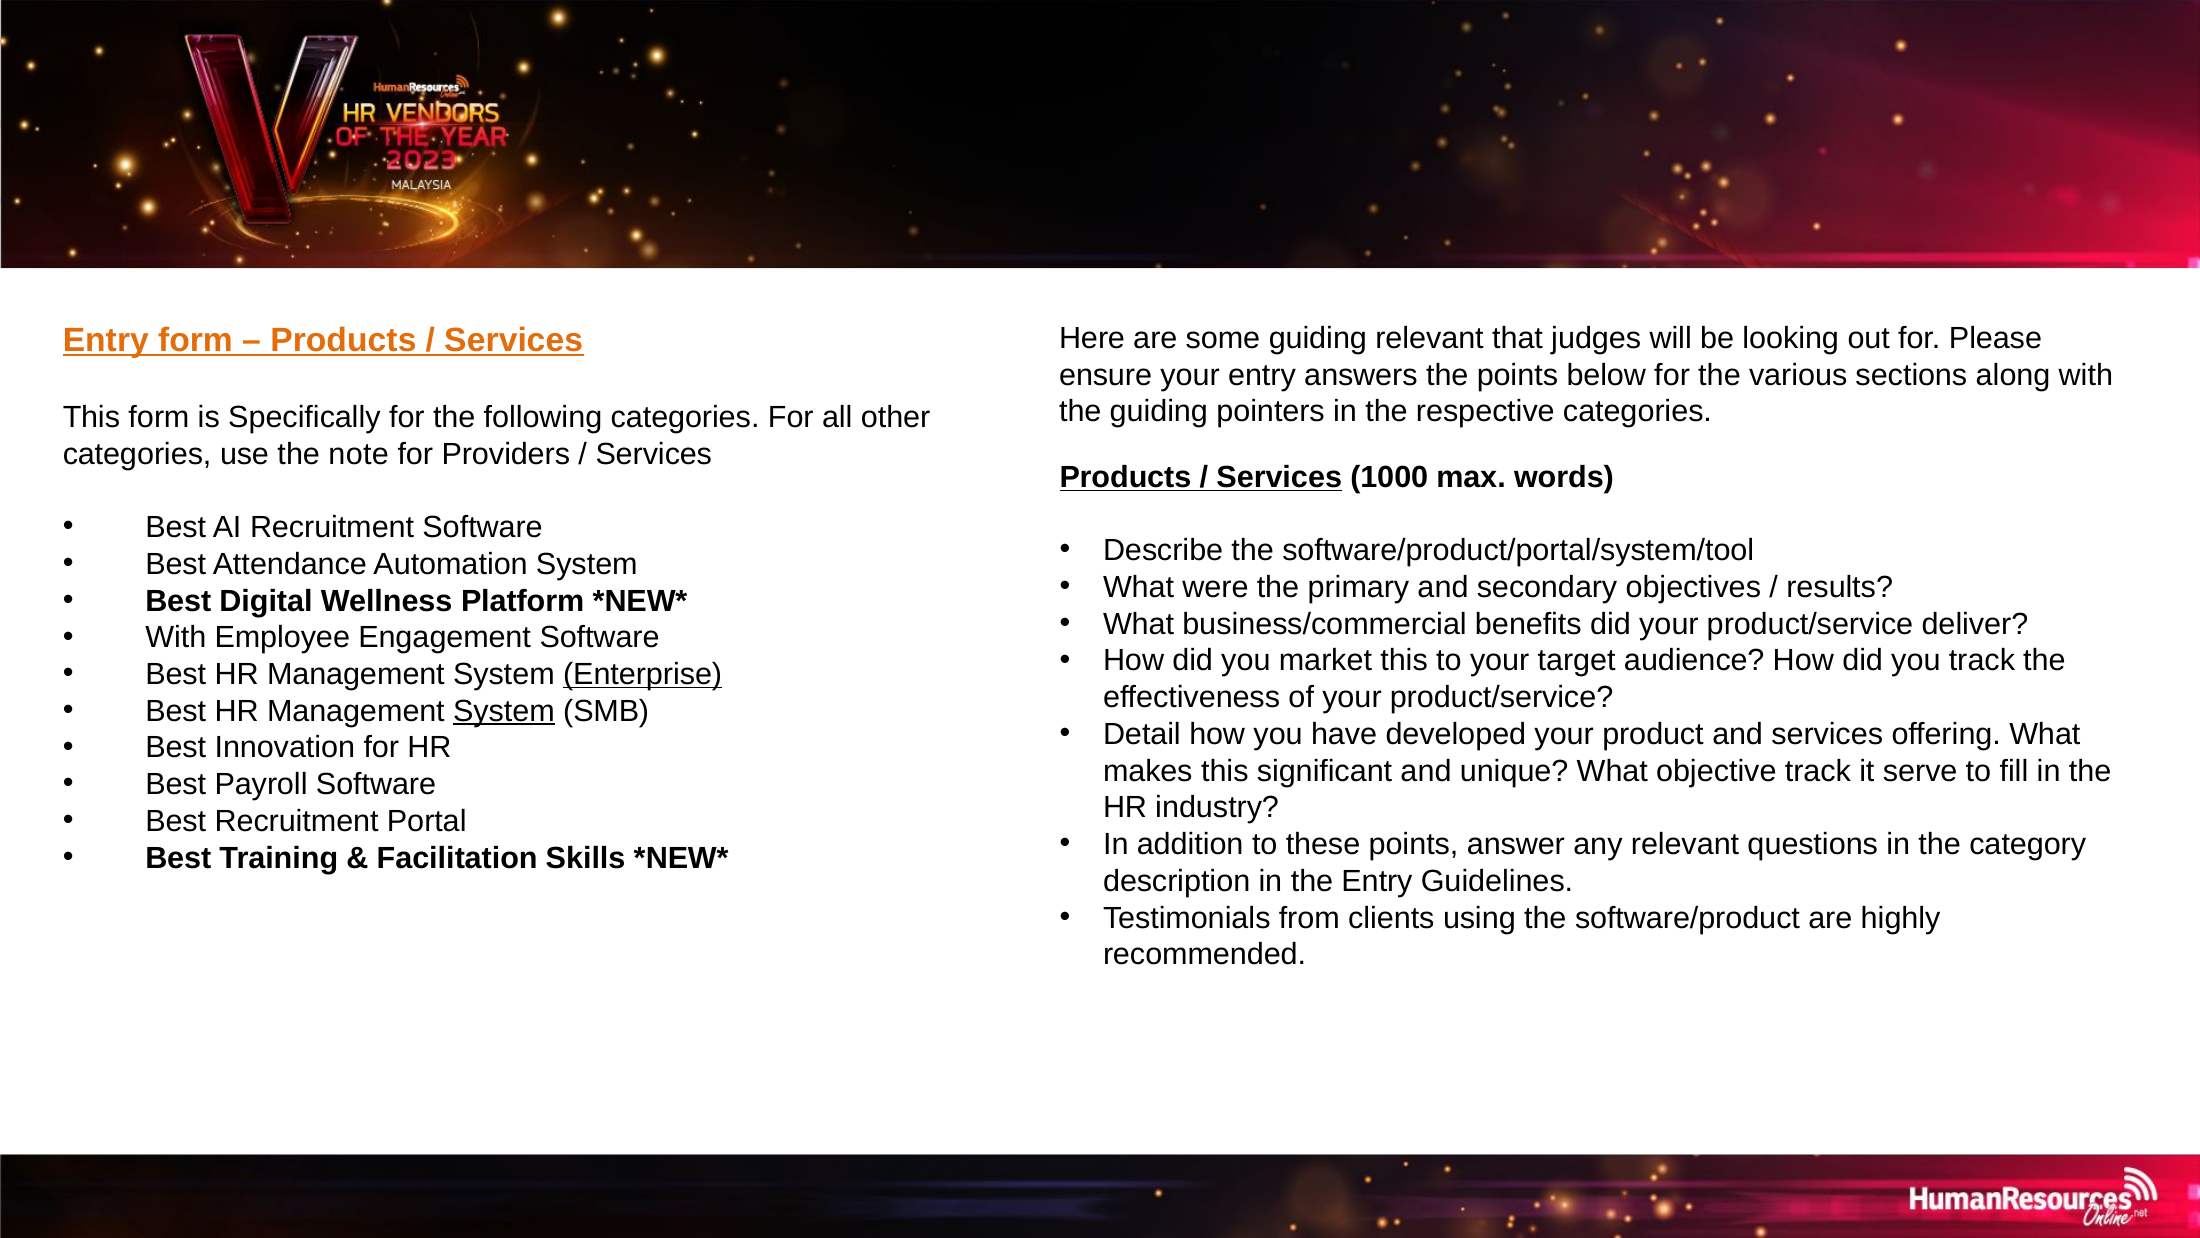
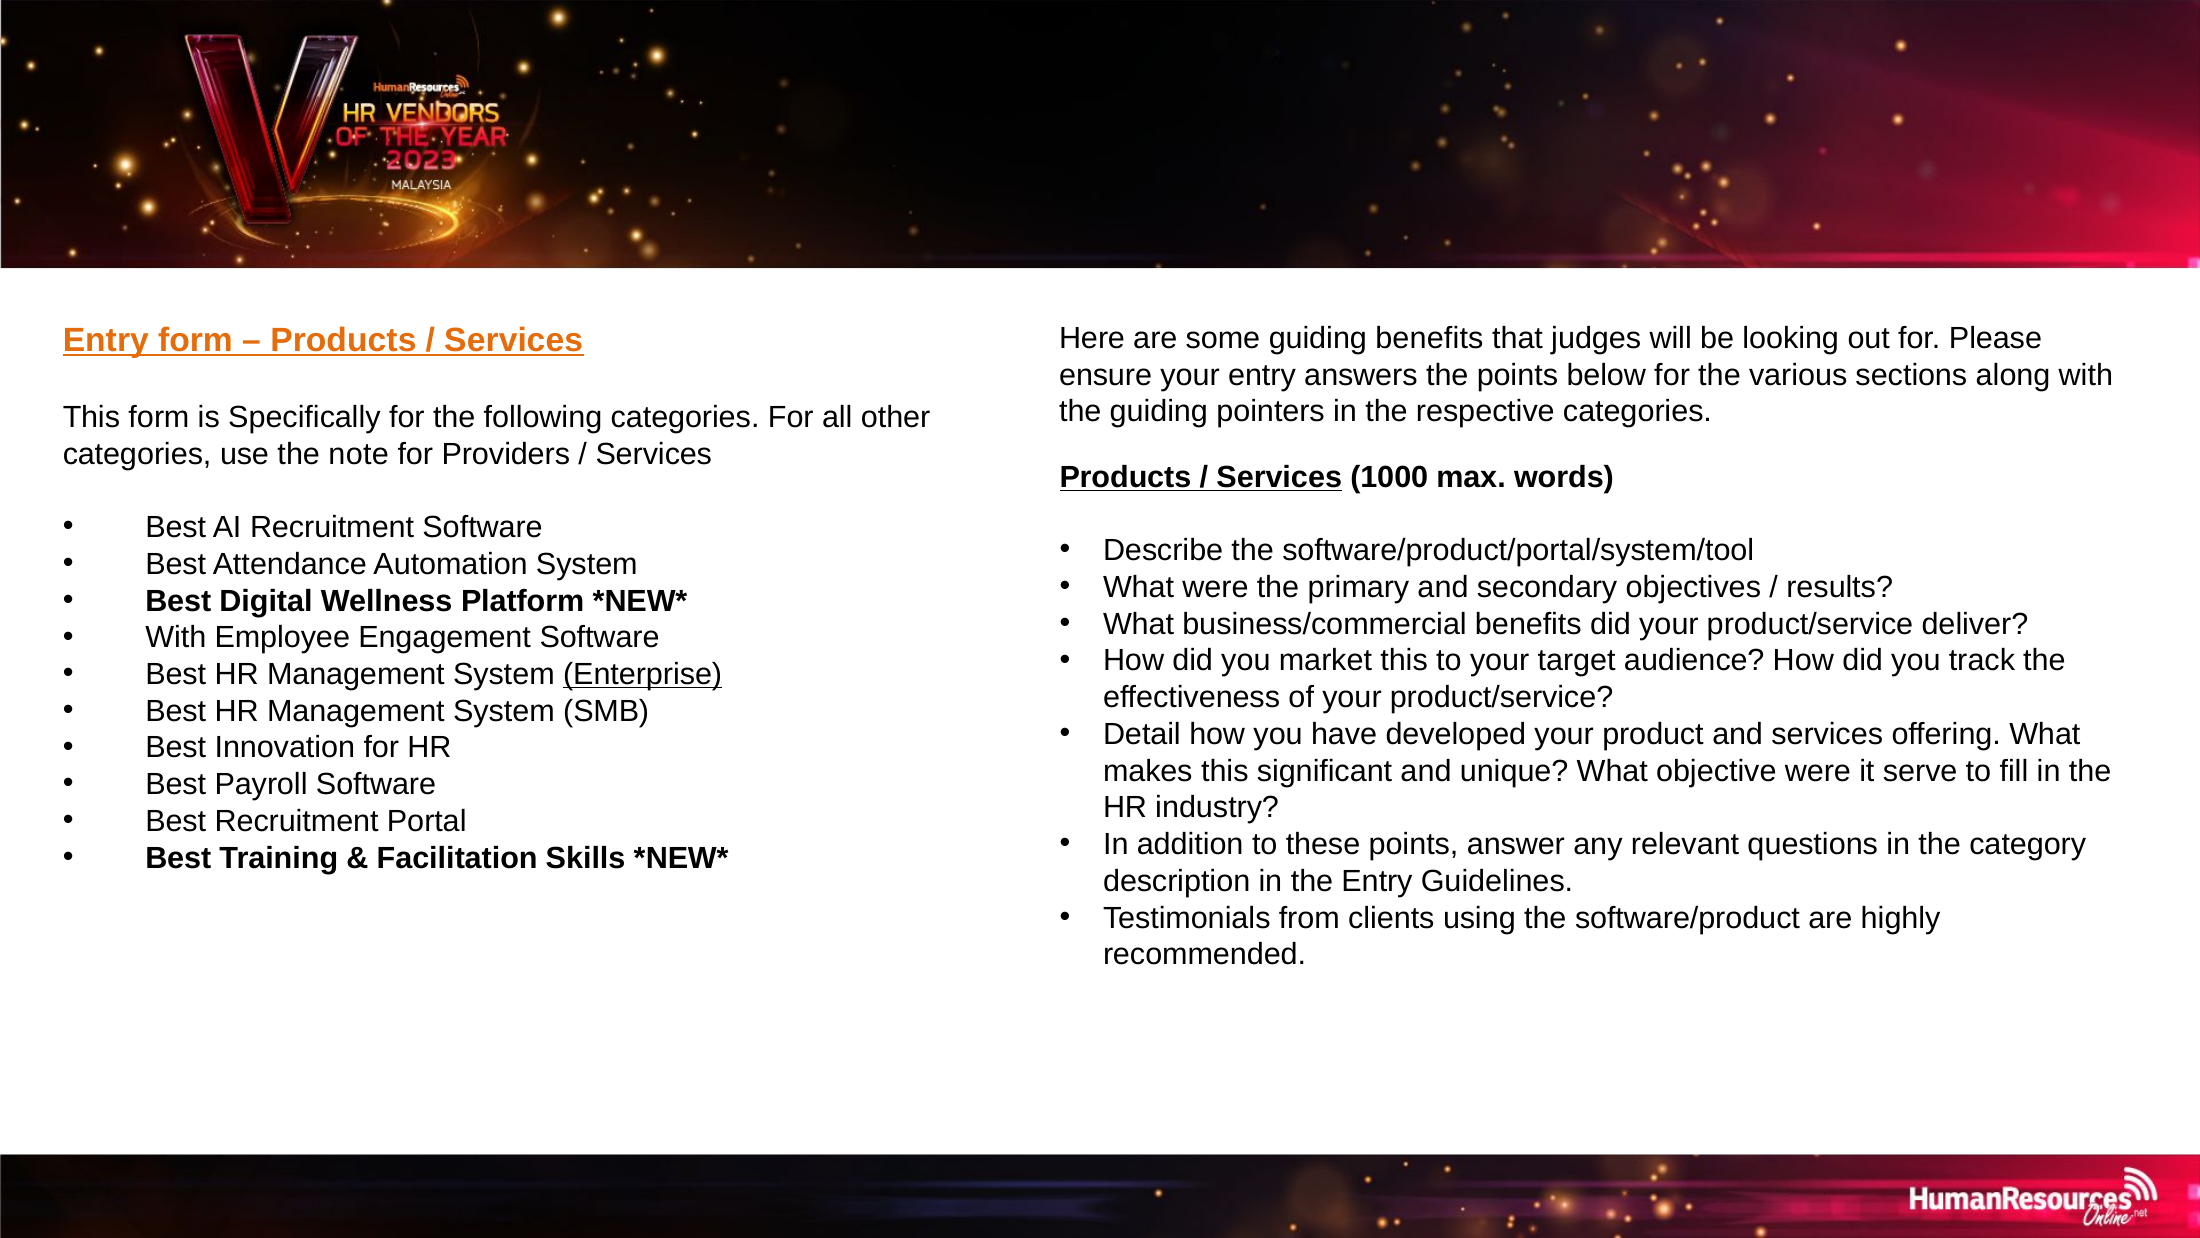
guiding relevant: relevant -> benefits
System at (504, 711) underline: present -> none
objective track: track -> were
